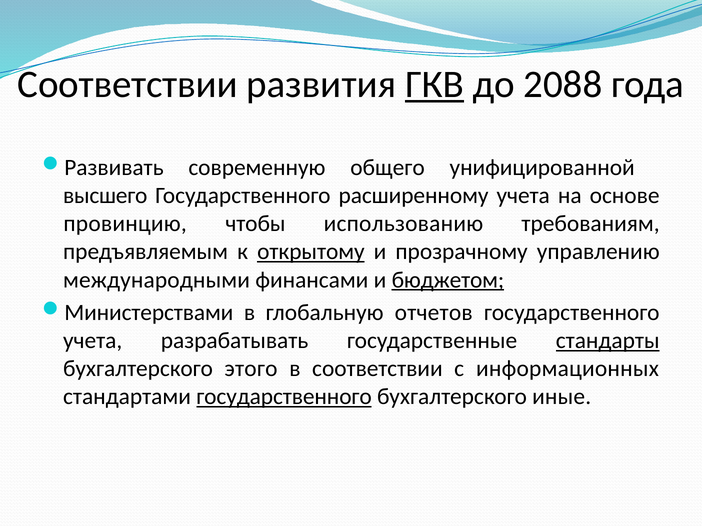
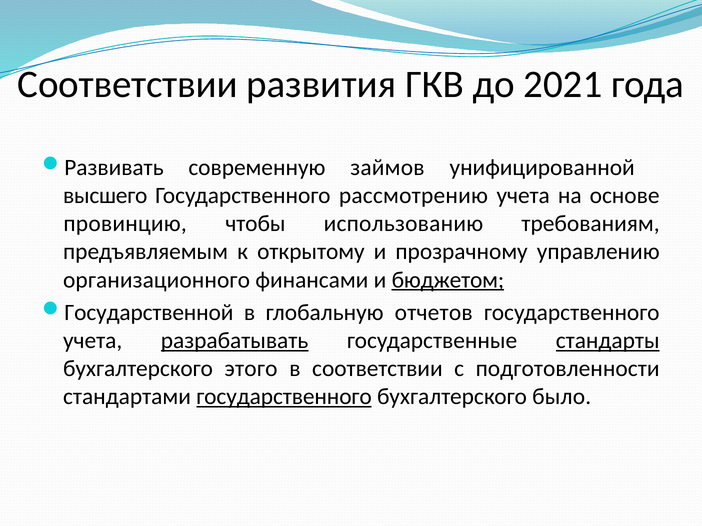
ГКВ underline: present -> none
2088: 2088 -> 2021
общего: общего -> займов
расширенному: расширенному -> рассмотрению
открытому underline: present -> none
международными: международными -> организационного
Министерствами: Министерствами -> Государственной
разрабатывать underline: none -> present
информационных: информационных -> подготовленности
иные: иные -> было
